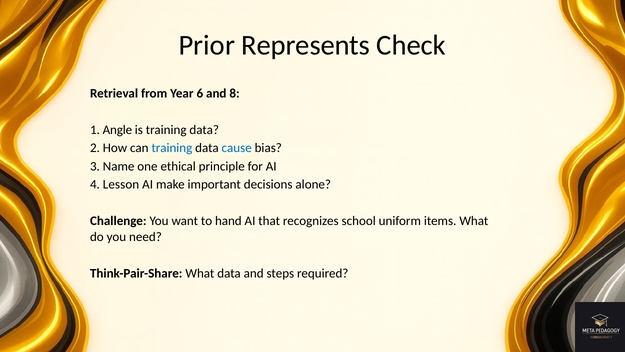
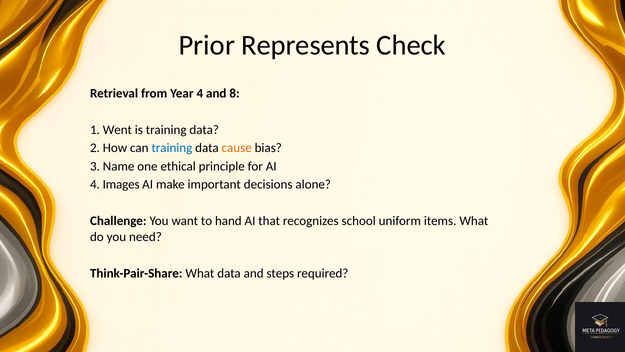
Year 6: 6 -> 4
Angle: Angle -> Went
cause colour: blue -> orange
Lesson: Lesson -> Images
